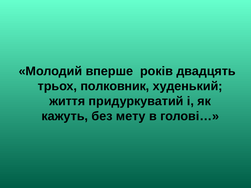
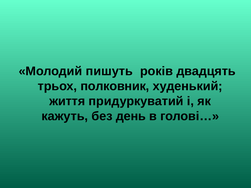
вперше: вперше -> пишуть
мету: мету -> день
